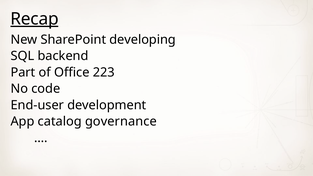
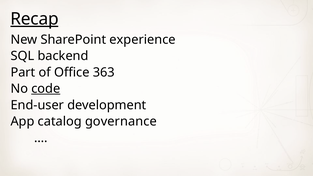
developing: developing -> experience
223: 223 -> 363
code underline: none -> present
